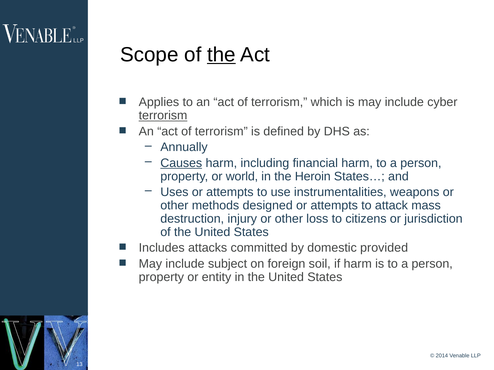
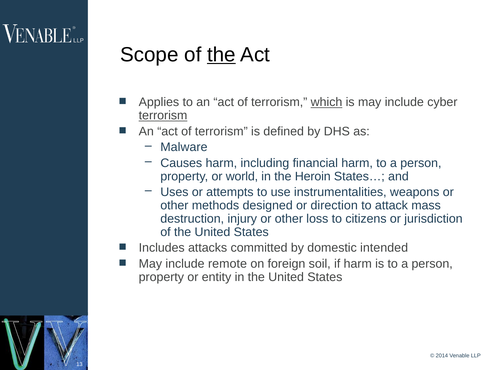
which underline: none -> present
Annually: Annually -> Malware
Causes underline: present -> none
designed or attempts: attempts -> direction
provided: provided -> intended
subject: subject -> remote
